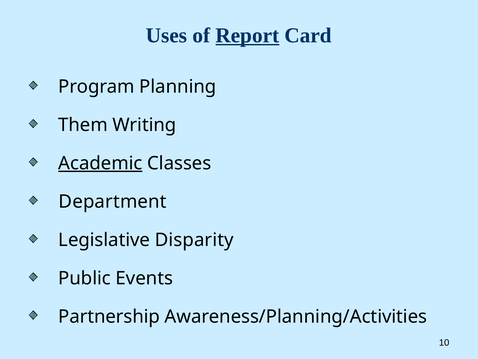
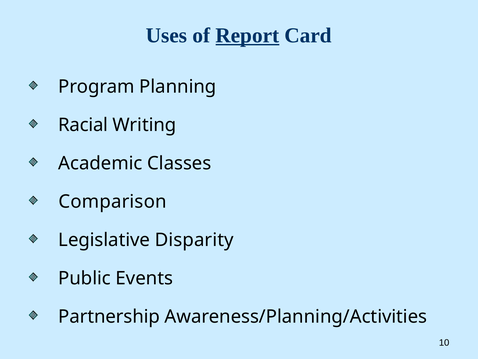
Them: Them -> Racial
Academic underline: present -> none
Department: Department -> Comparison
